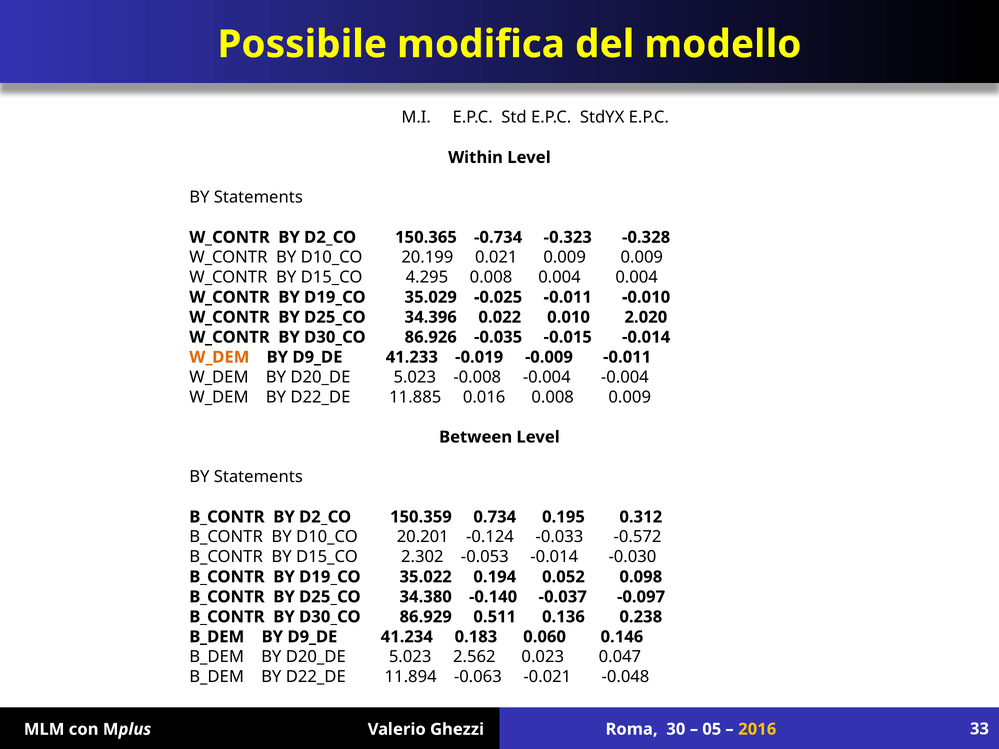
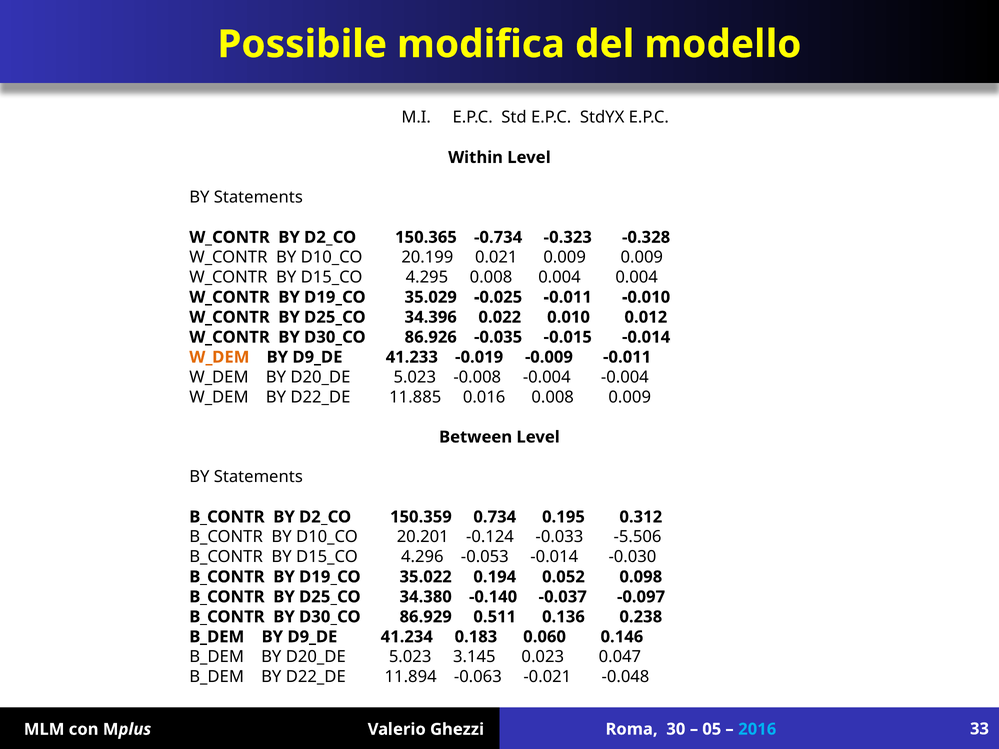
2.020: 2.020 -> 0.012
-0.572: -0.572 -> -5.506
2.302: 2.302 -> 4.296
2.562: 2.562 -> 3.145
2016 colour: yellow -> light blue
